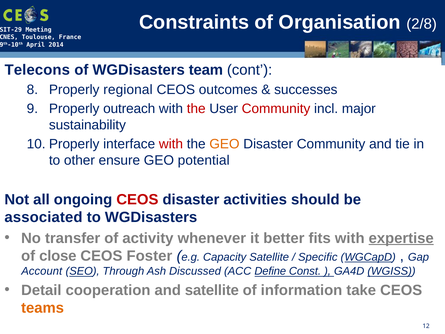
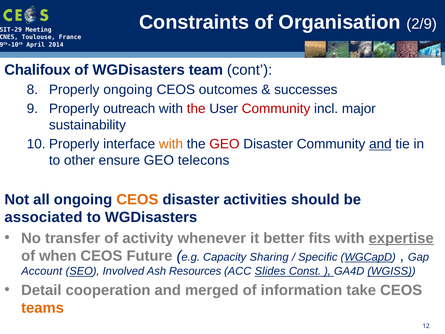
2/8: 2/8 -> 2/9
Telecons: Telecons -> Chalifoux
Properly regional: regional -> ongoing
with at (171, 144) colour: red -> orange
GEO at (224, 144) colour: orange -> red
and at (380, 144) underline: none -> present
potential: potential -> telecons
CEOS at (137, 199) colour: red -> orange
close: close -> when
Foster: Foster -> Future
Capacity Satellite: Satellite -> Sharing
Through: Through -> Involved
Discussed: Discussed -> Resources
Define: Define -> Slides
and satellite: satellite -> merged
